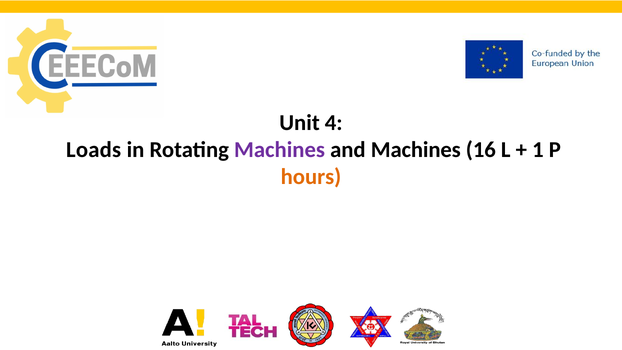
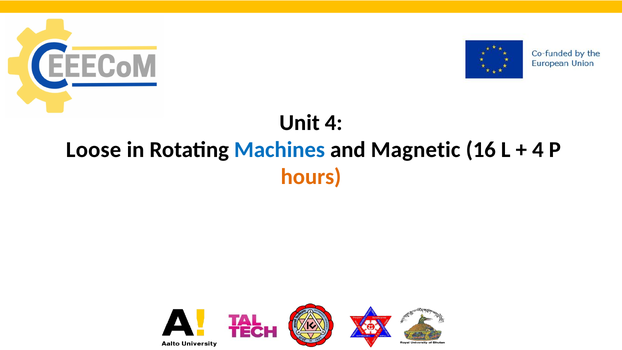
Loads: Loads -> Loose
Machines at (280, 150) colour: purple -> blue
and Machines: Machines -> Magnetic
1 at (538, 150): 1 -> 4
